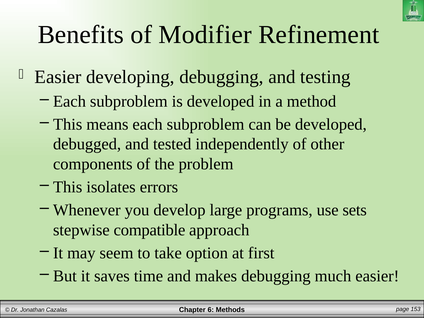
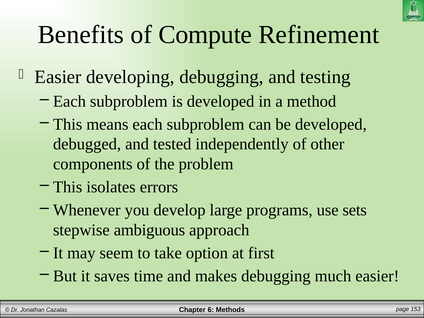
Modifier: Modifier -> Compute
compatible: compatible -> ambiguous
